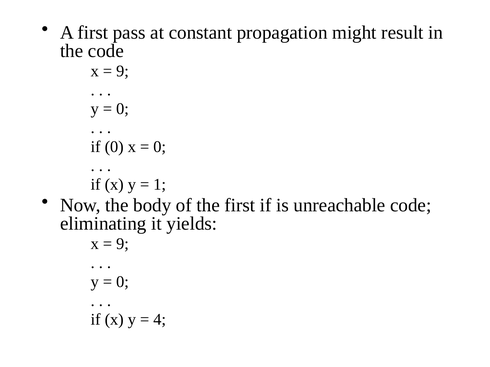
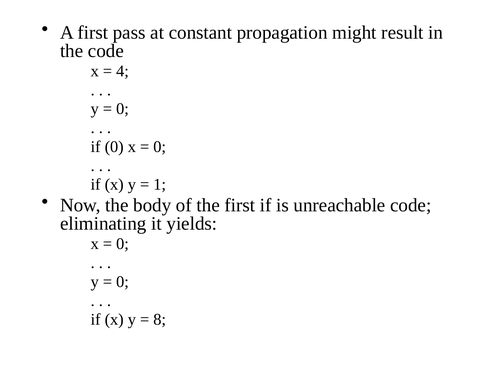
9 at (122, 71): 9 -> 4
9 at (122, 244): 9 -> 0
4: 4 -> 8
